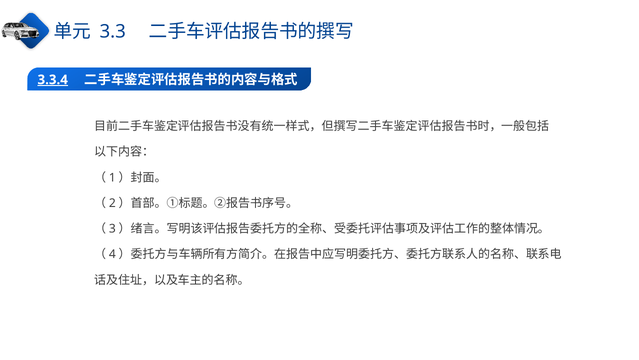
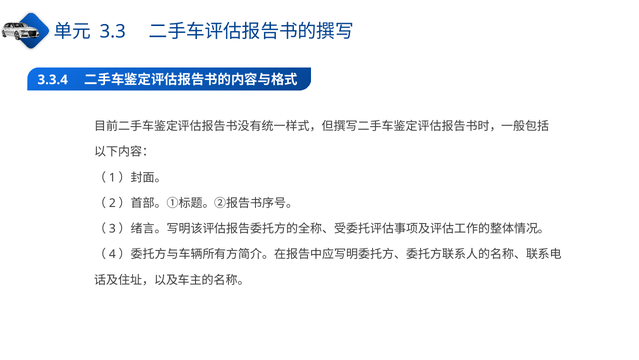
3.3.4 underline: present -> none
